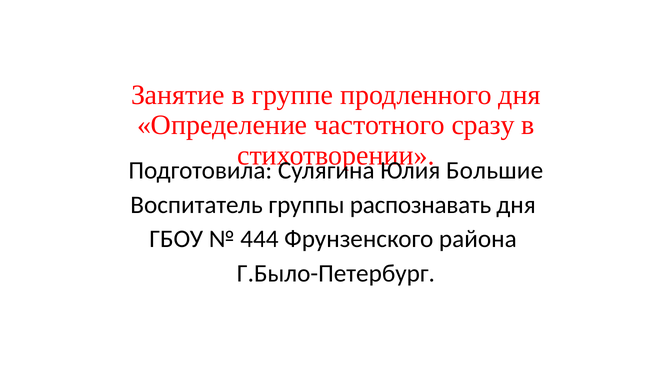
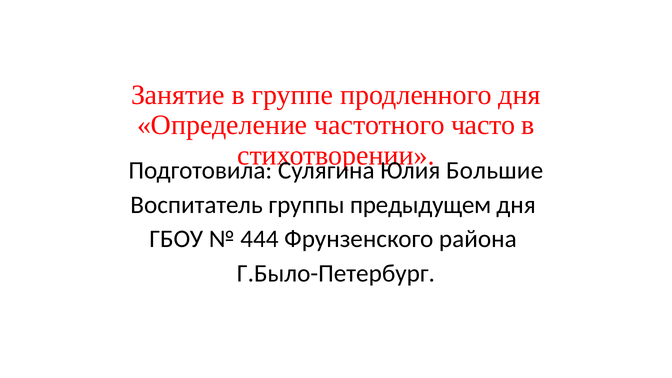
сразу: сразу -> часто
распознавать: распознавать -> предыдущем
